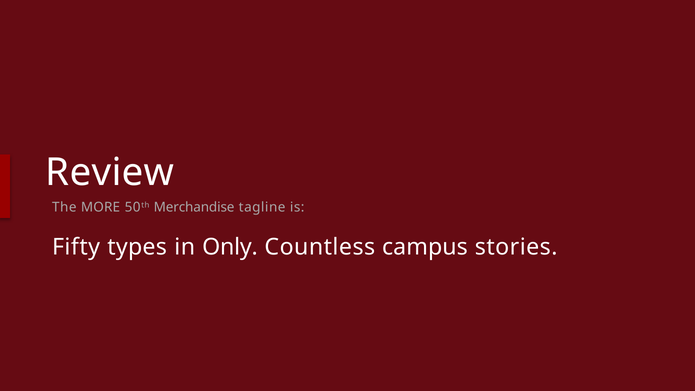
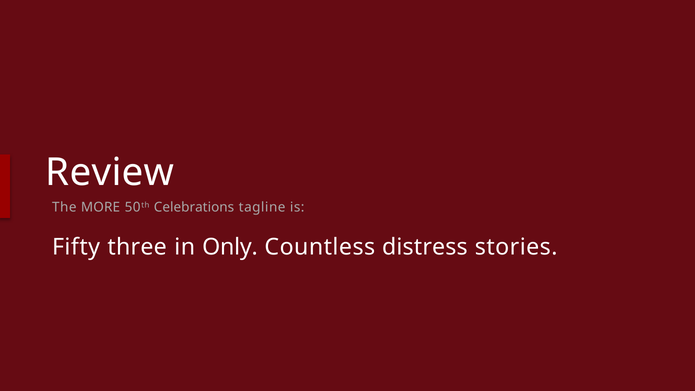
Merchandise: Merchandise -> Celebrations
types: types -> three
campus: campus -> distress
